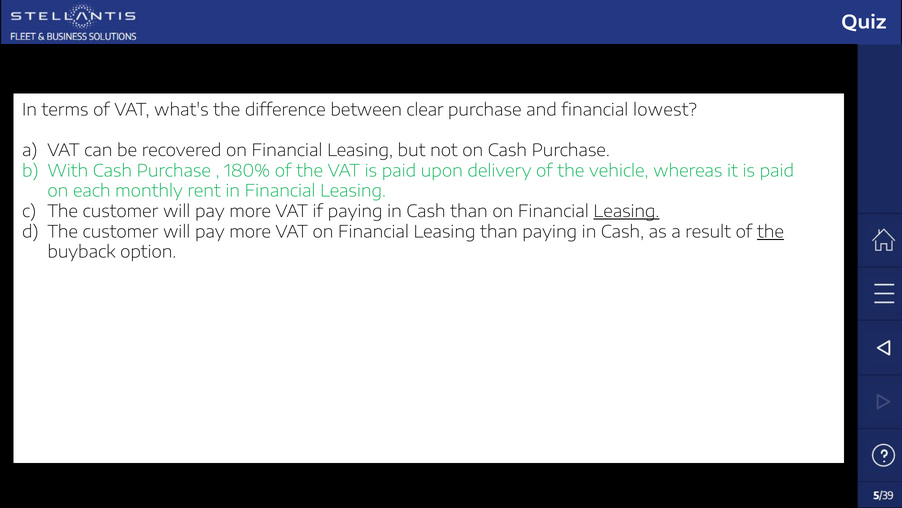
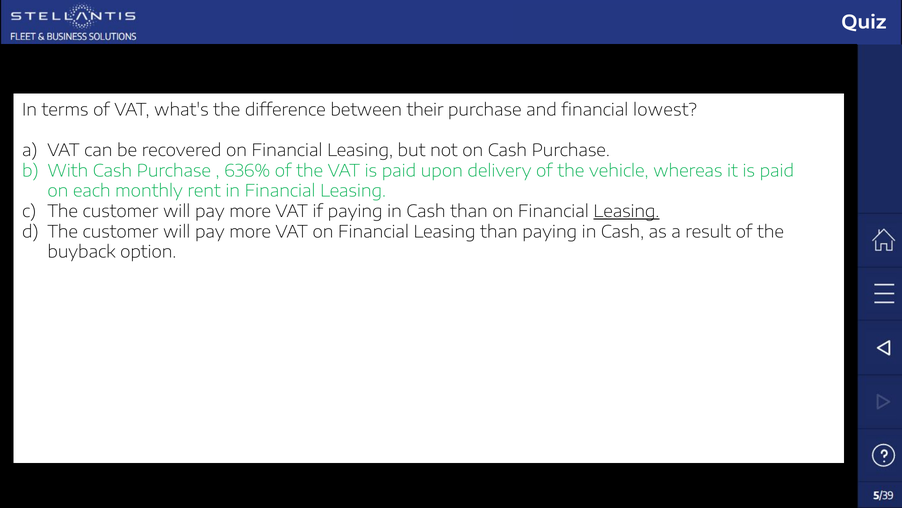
clear: clear -> their
180%: 180% -> 636%
the at (771, 232) underline: present -> none
